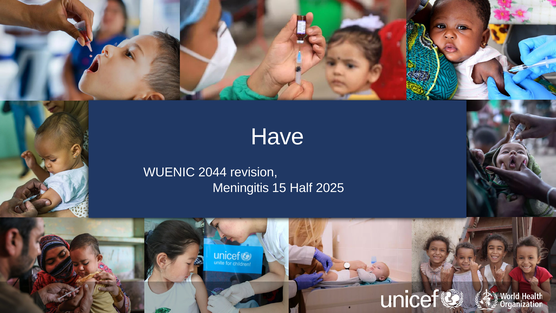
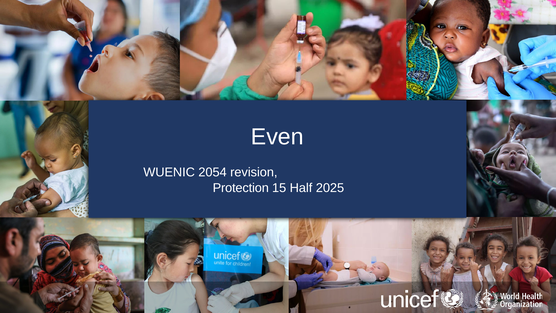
Have: Have -> Even
2044: 2044 -> 2054
Meningitis: Meningitis -> Protection
